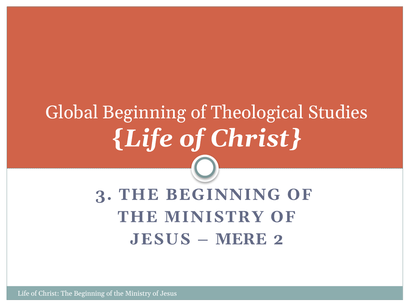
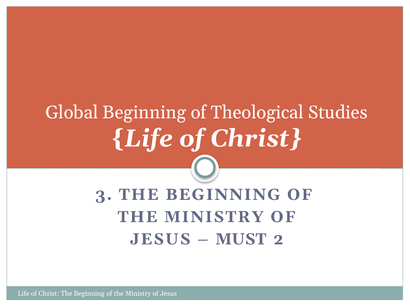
MERE: MERE -> MUST
